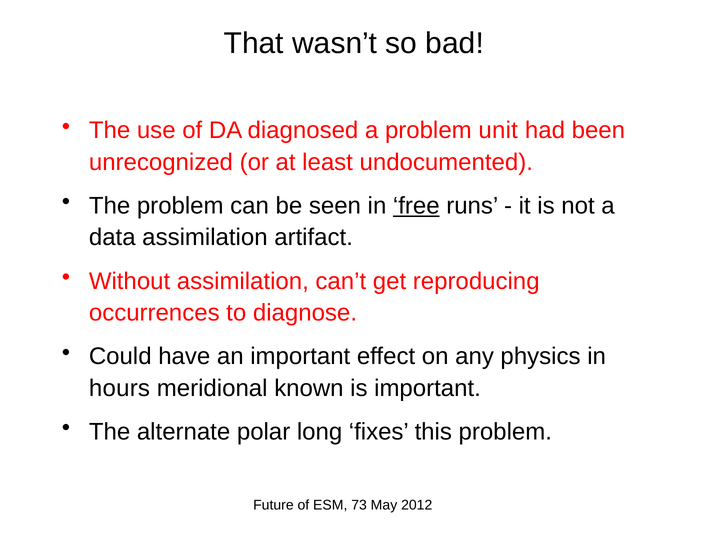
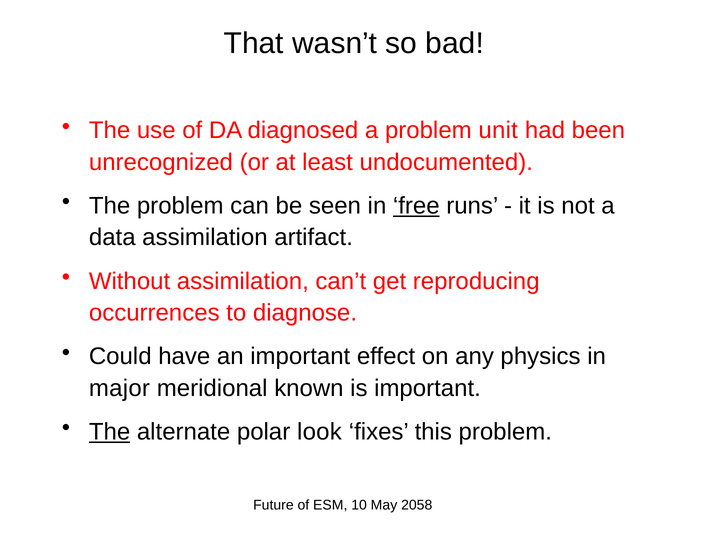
hours: hours -> major
The at (110, 432) underline: none -> present
long: long -> look
73: 73 -> 10
2012: 2012 -> 2058
